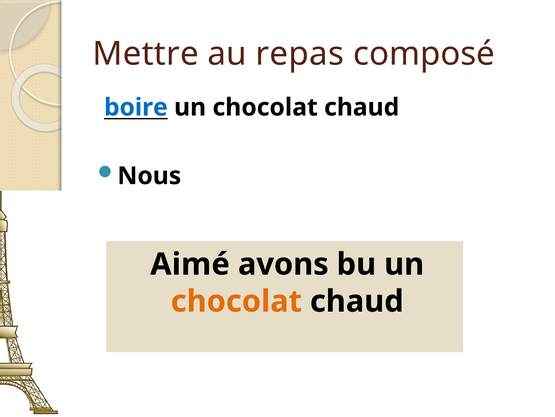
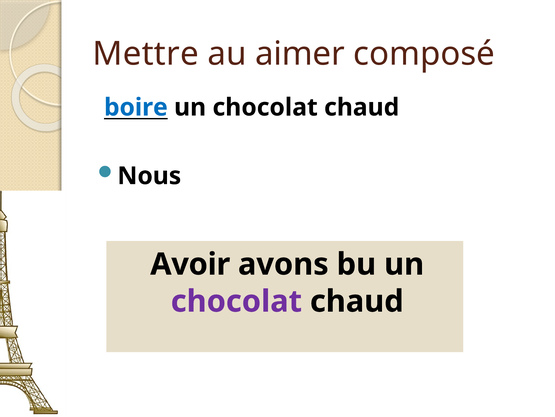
repas: repas -> aimer
Aimé: Aimé -> Avoir
chocolat at (236, 301) colour: orange -> purple
